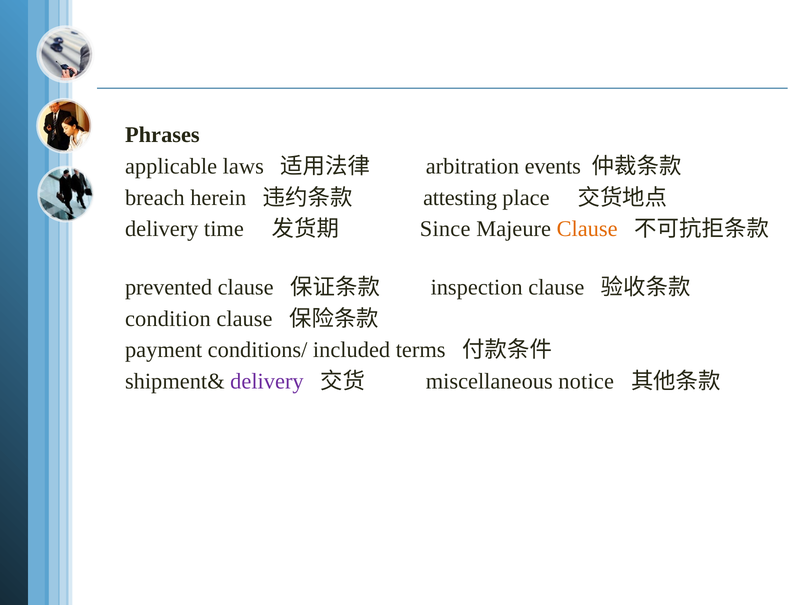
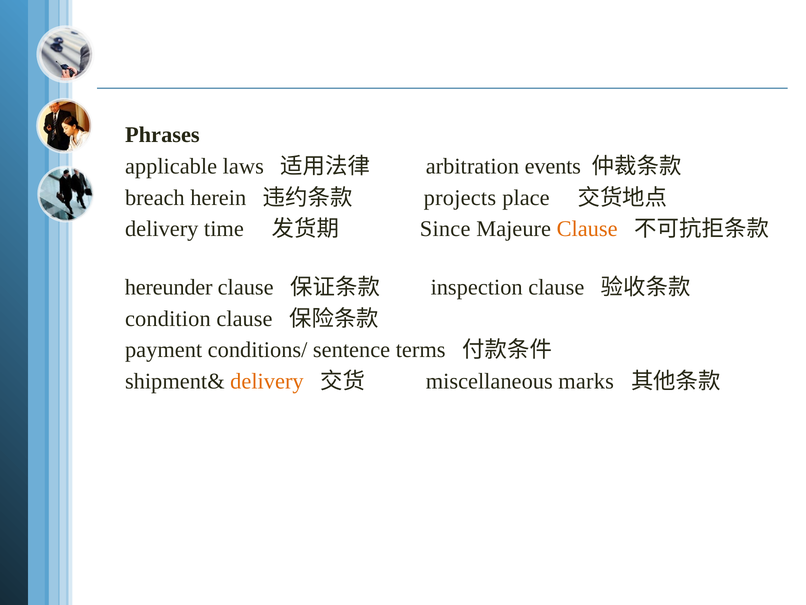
attesting: attesting -> projects
prevented: prevented -> hereunder
included: included -> sentence
delivery at (267, 381) colour: purple -> orange
notice: notice -> marks
